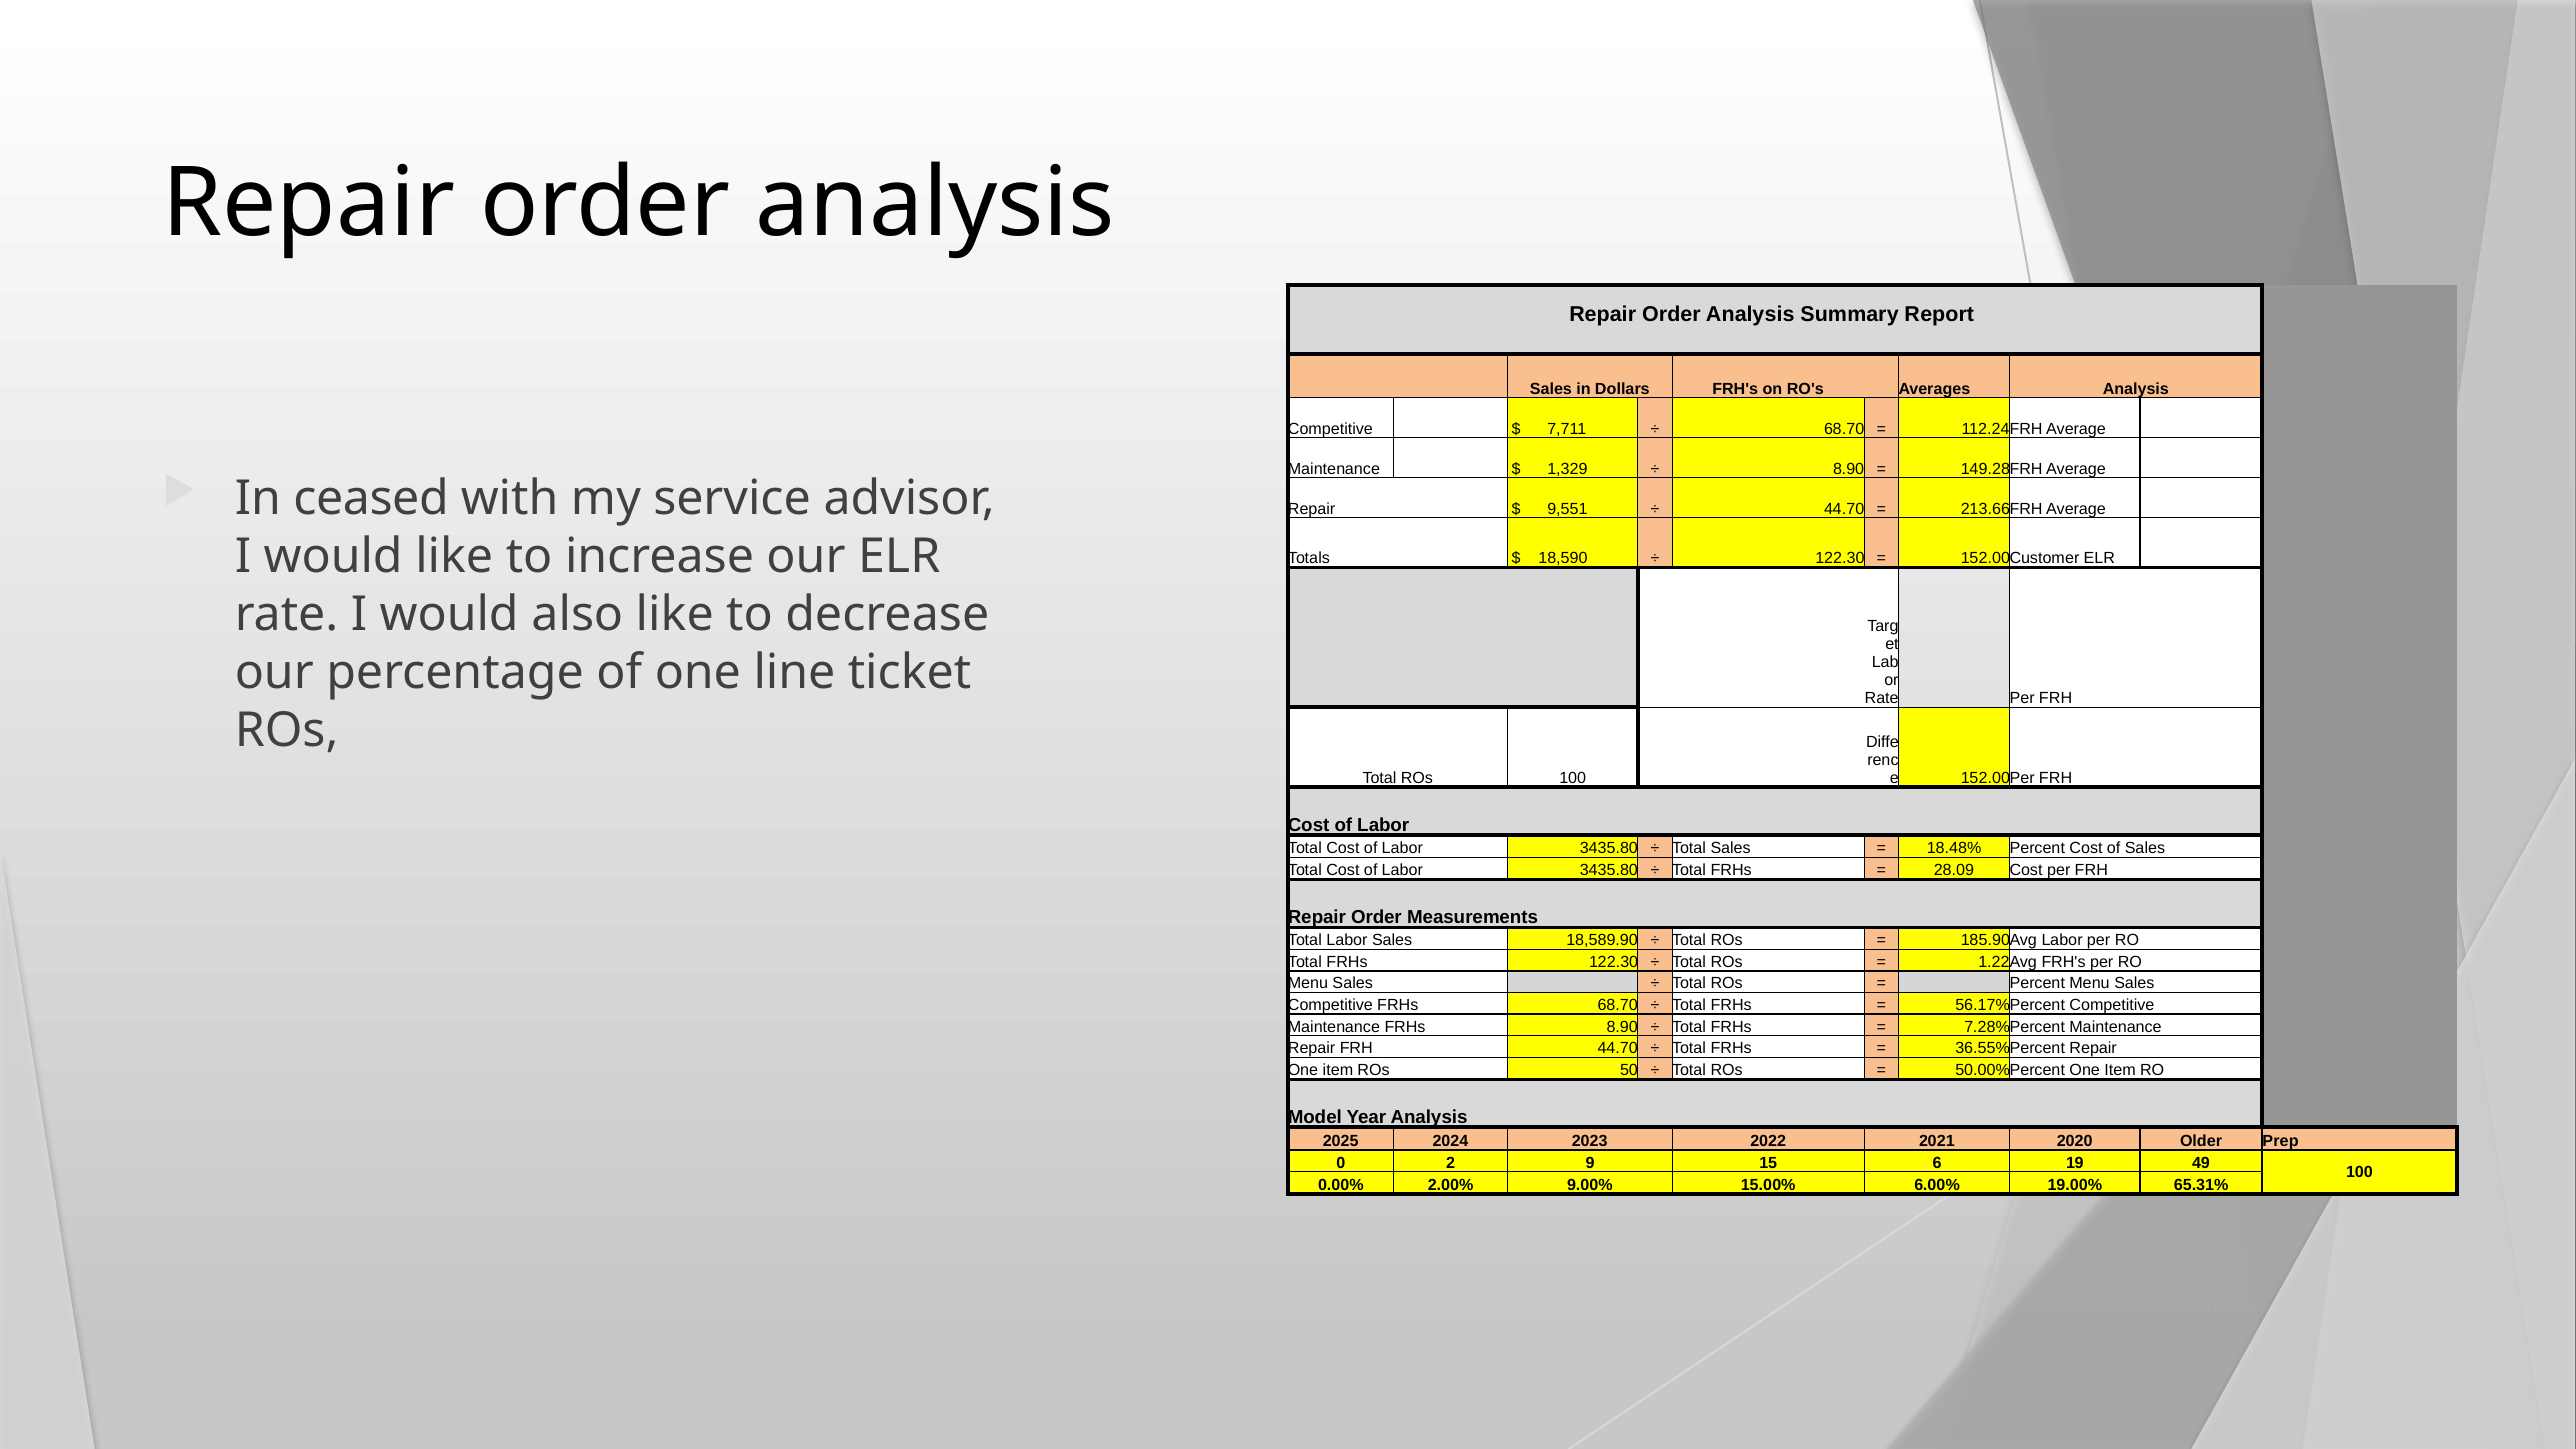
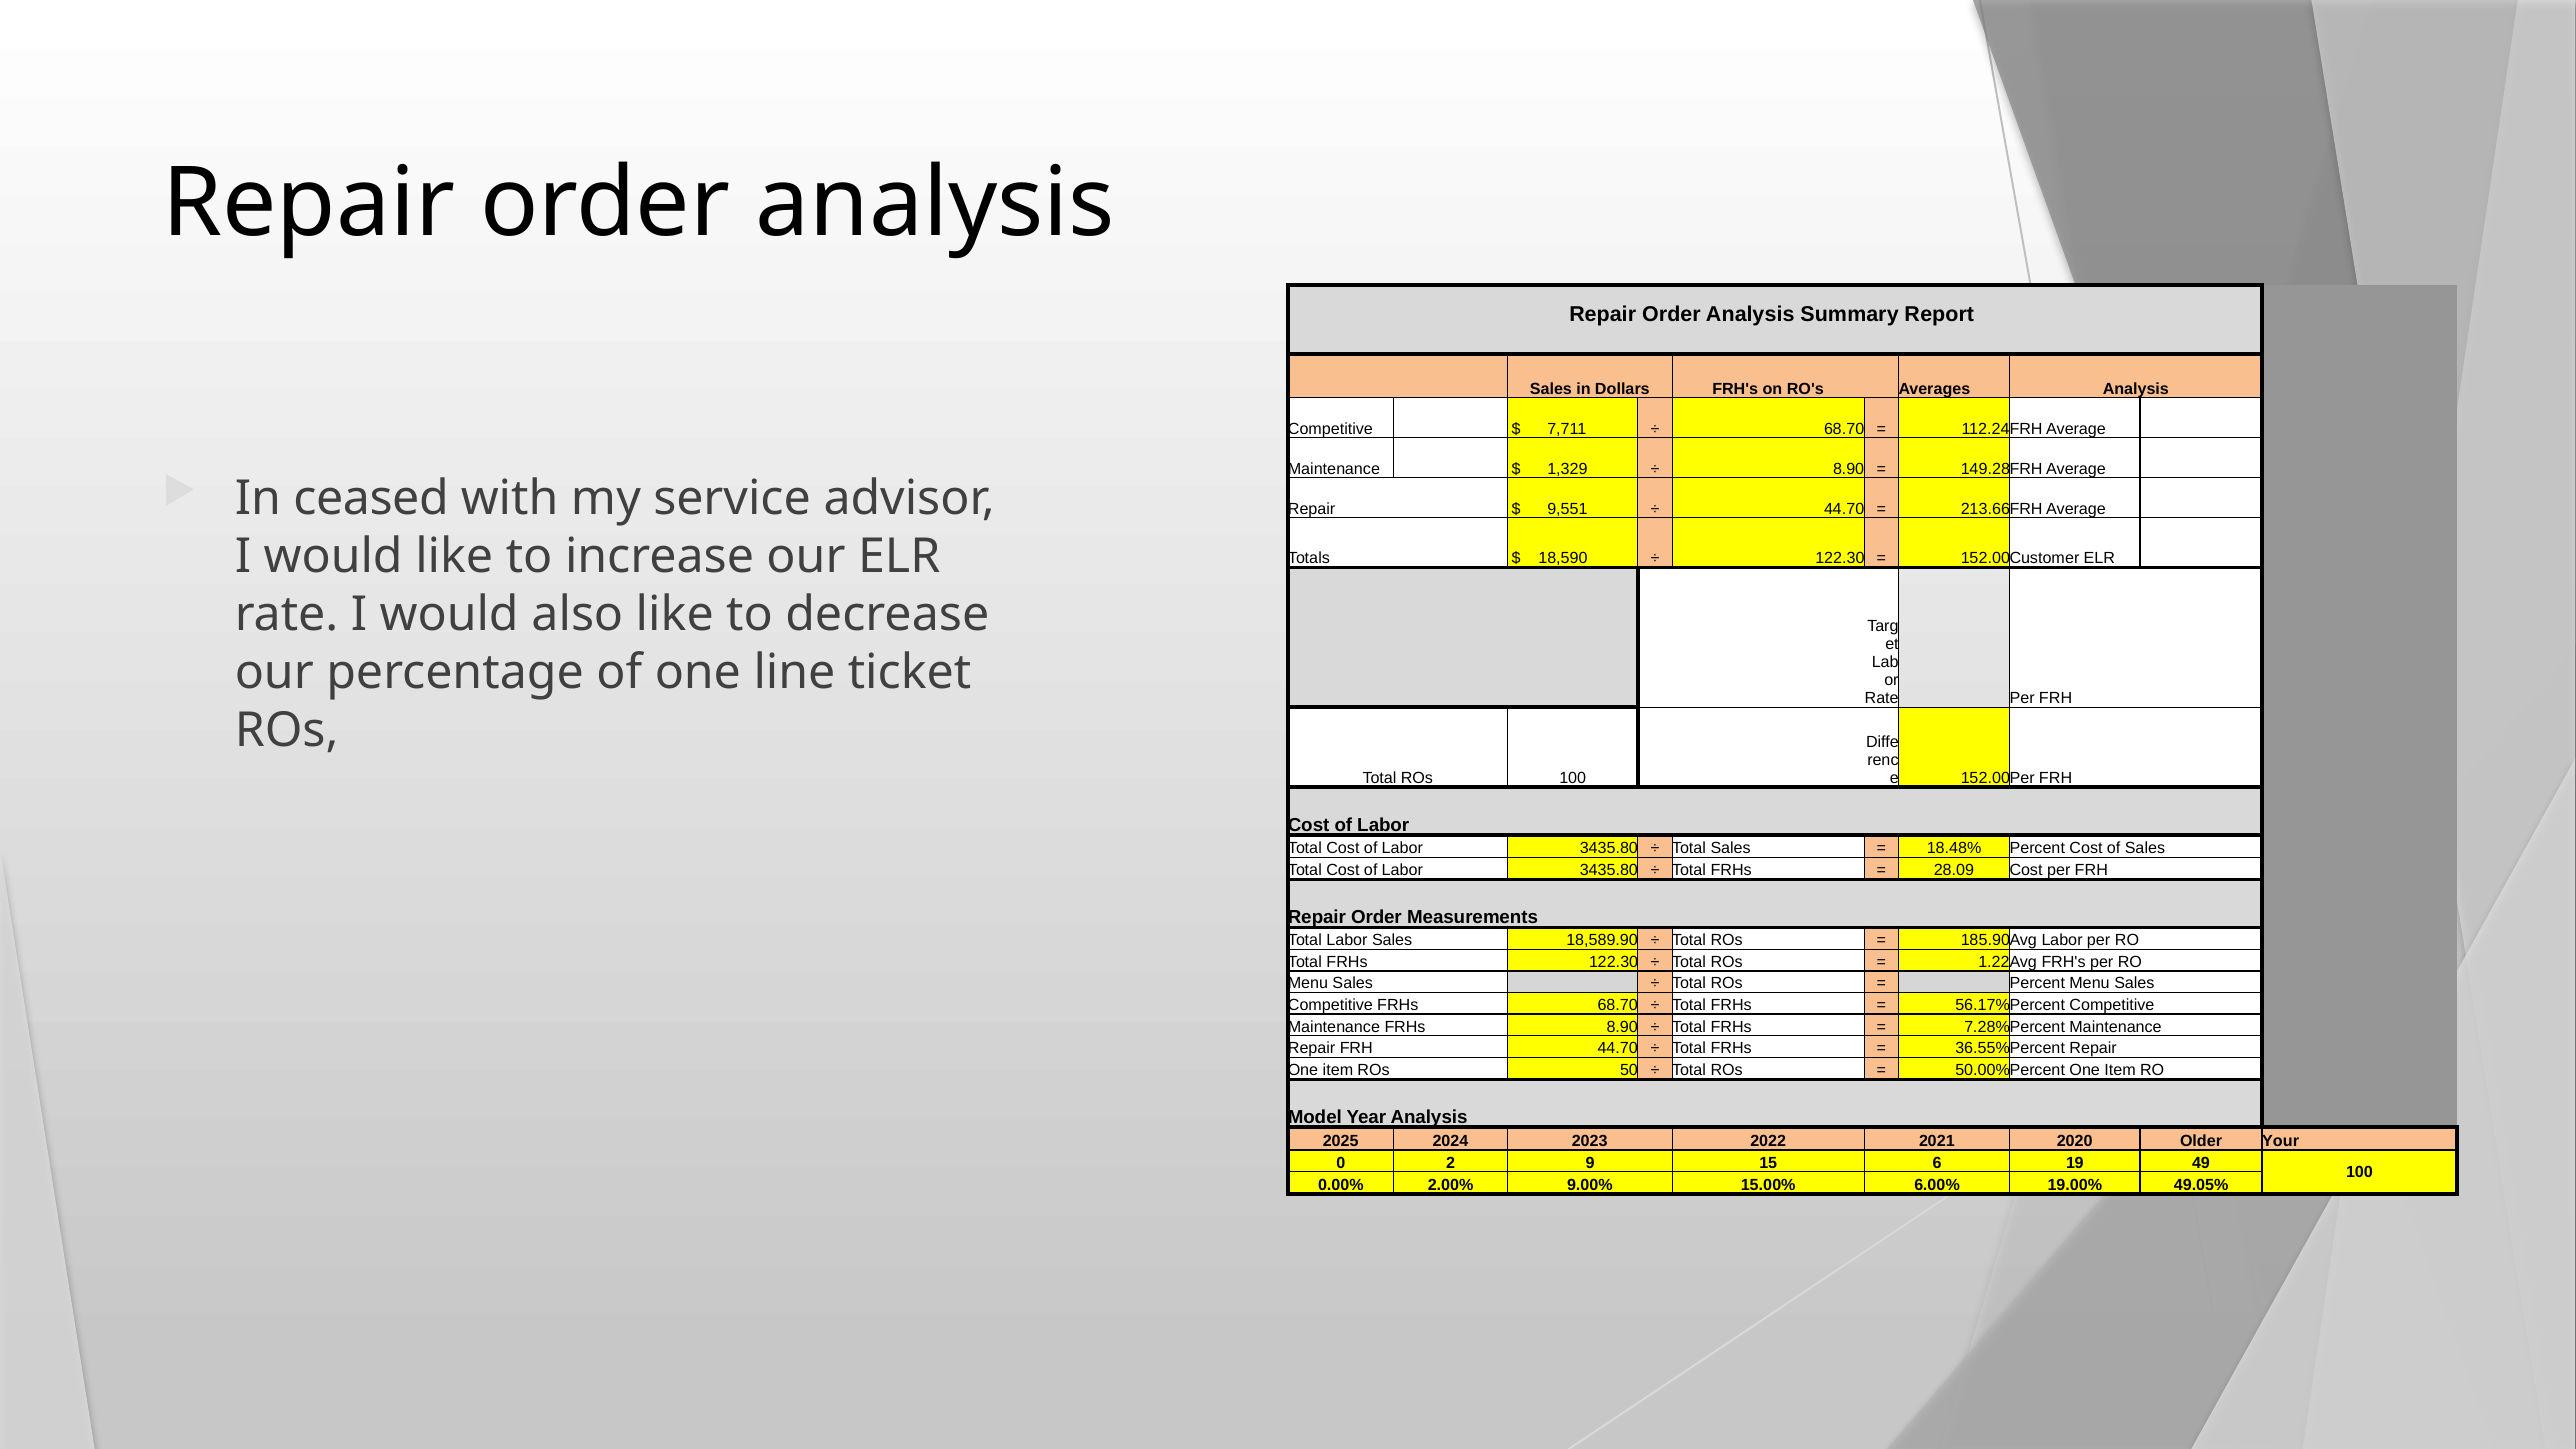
Prep: Prep -> Your
65.31%: 65.31% -> 49.05%
